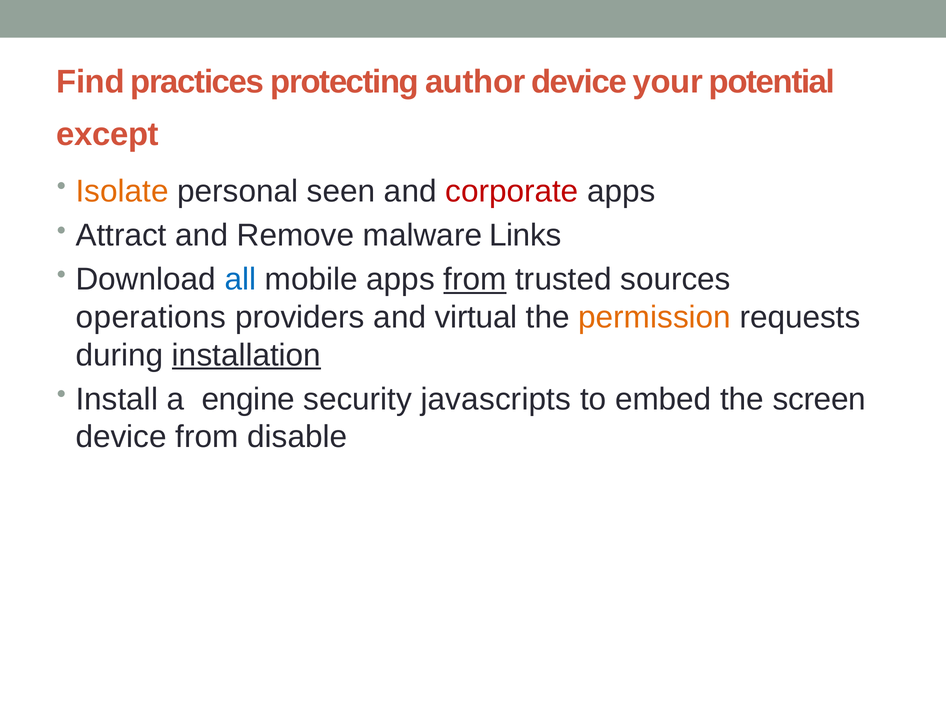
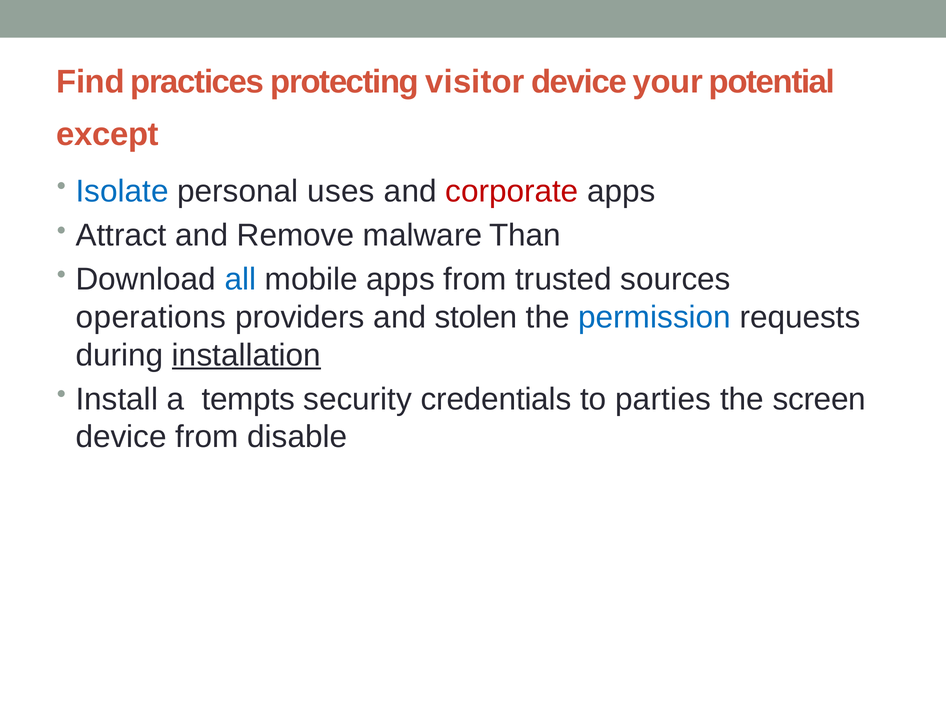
author: author -> visitor
Isolate colour: orange -> blue
seen: seen -> uses
Links: Links -> Than
from at (475, 280) underline: present -> none
virtual: virtual -> stolen
permission colour: orange -> blue
engine: engine -> tempts
javascripts: javascripts -> credentials
embed: embed -> parties
